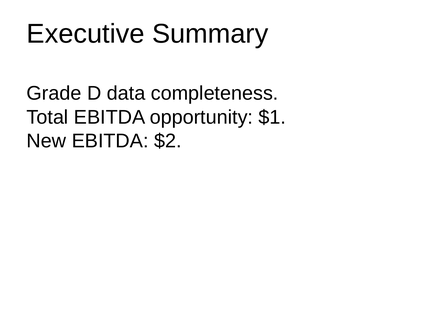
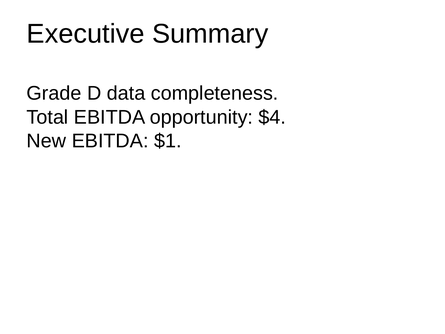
$1: $1 -> $4
$2: $2 -> $1
